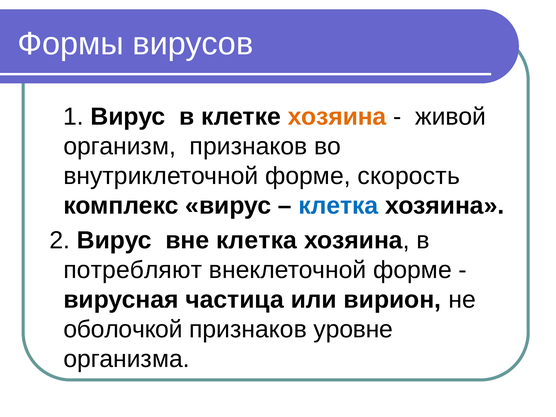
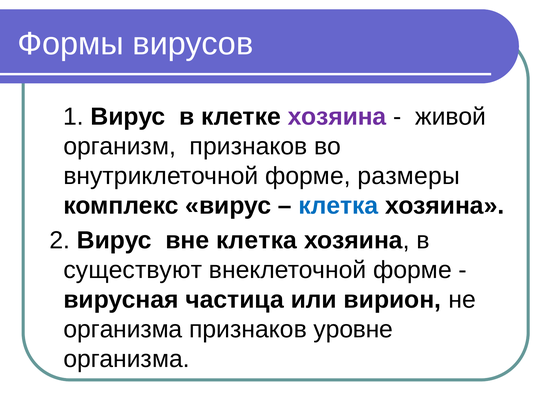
хозяина at (337, 117) colour: orange -> purple
скорость: скорость -> размеры
потребляют: потребляют -> существуют
оболочкой at (123, 329): оболочкой -> организма
